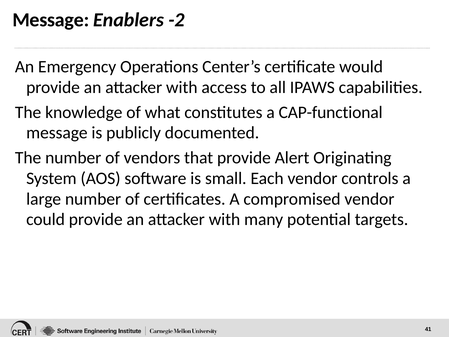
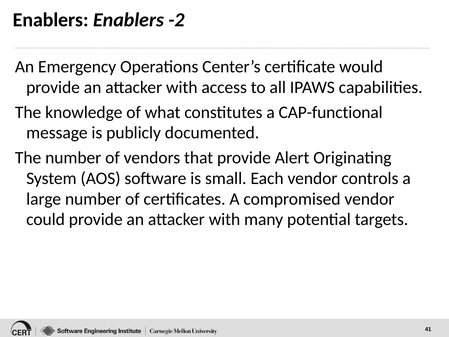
Message at (51, 20): Message -> Enablers
